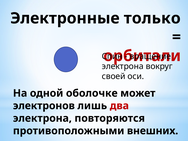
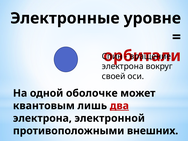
только: только -> уровне
электронов: электронов -> квантовым
два underline: none -> present
повторяются: повторяются -> электронной
